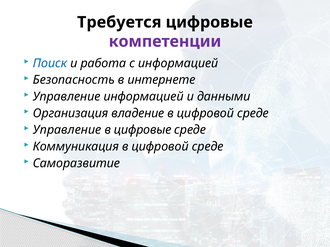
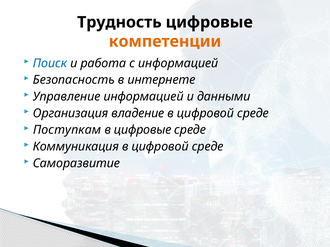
Требуется: Требуется -> Трудность
компетенции colour: purple -> orange
Управление at (67, 130): Управление -> Поступкам
